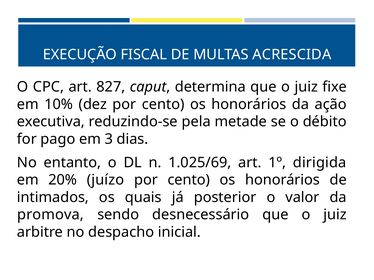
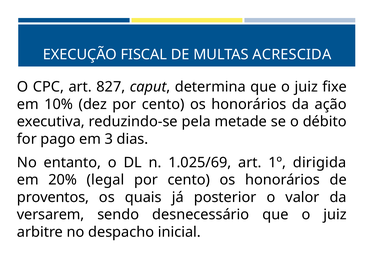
juízo: juízo -> legal
intimados: intimados -> proventos
promova: promova -> versarem
